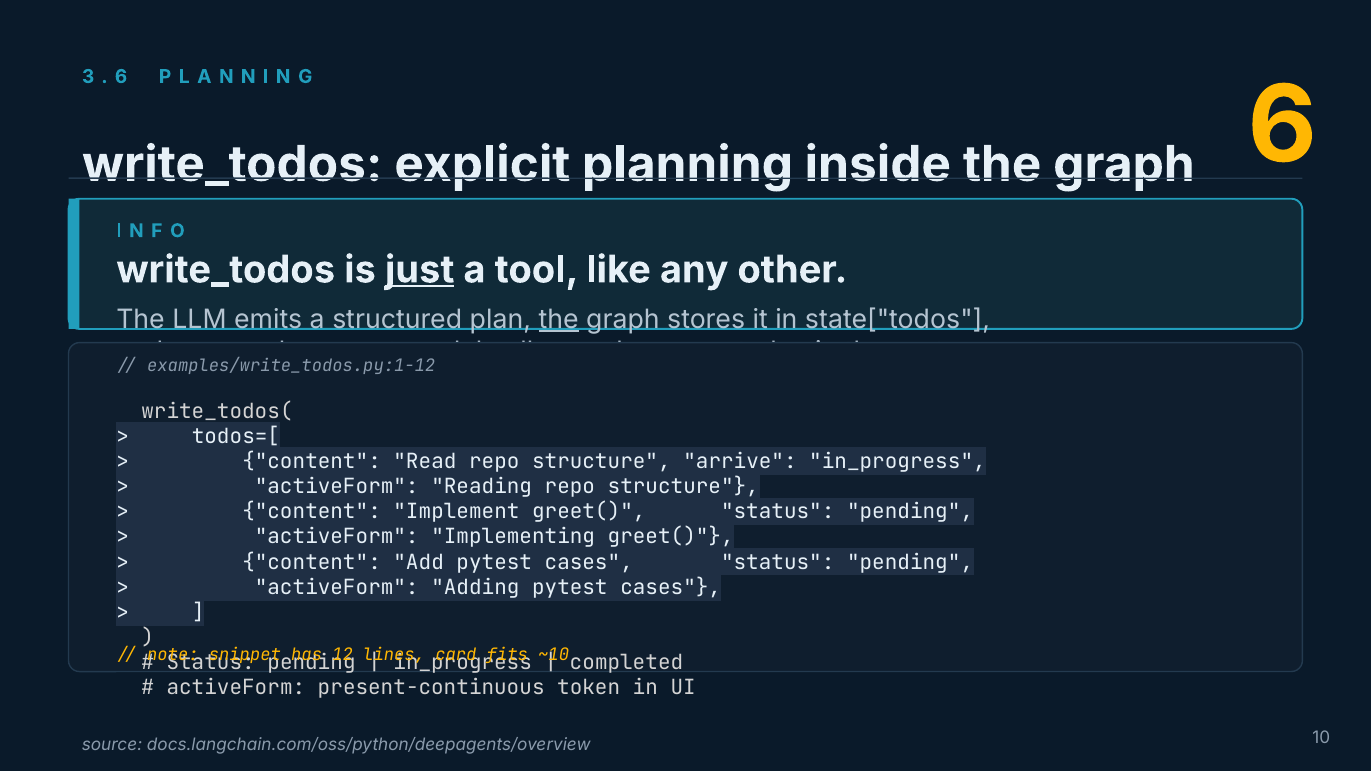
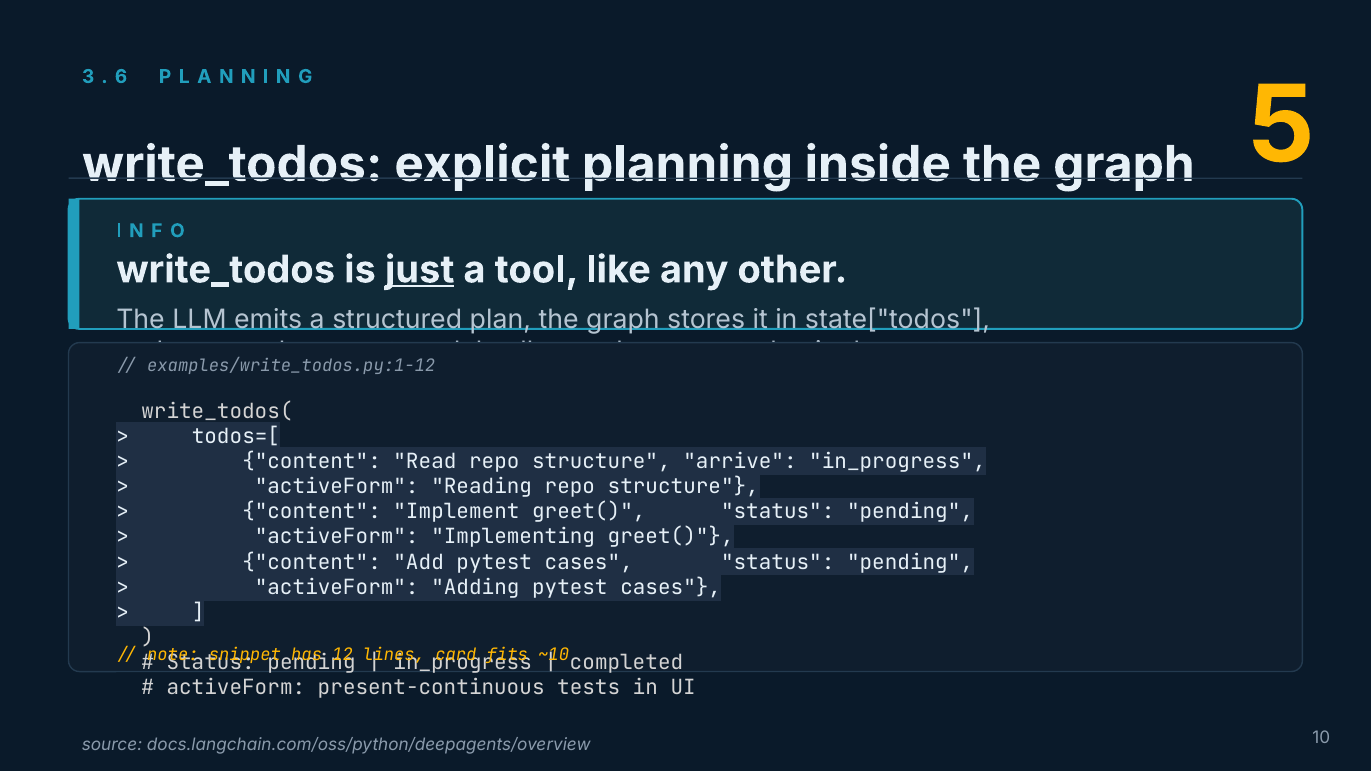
graph 6: 6 -> 5
the at (559, 319) underline: present -> none
token: token -> tests
